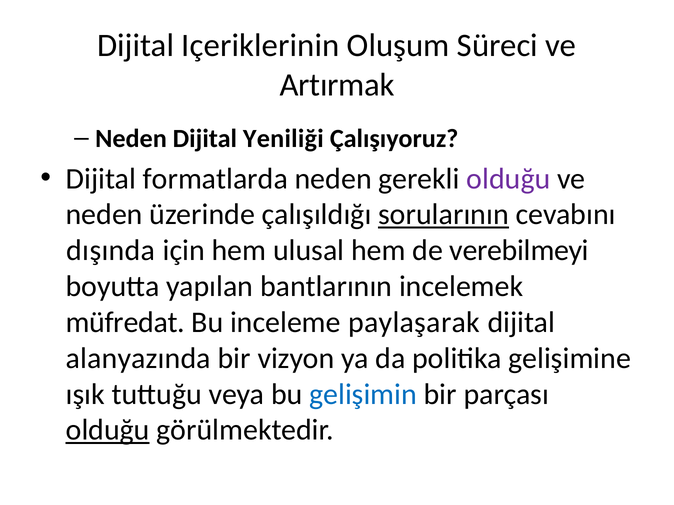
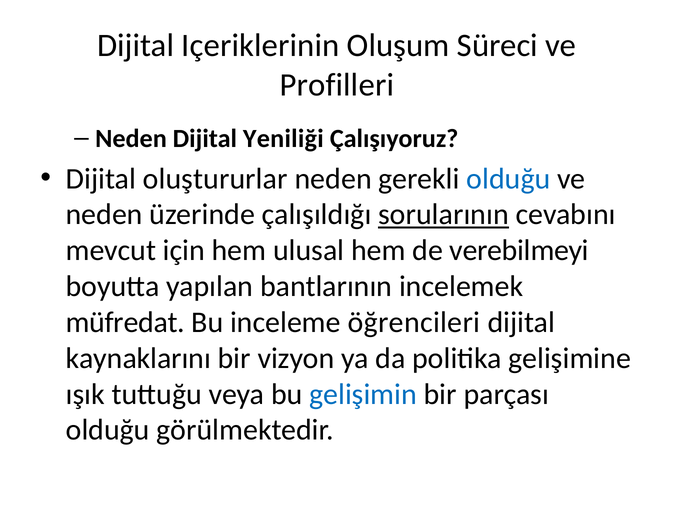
Artırmak: Artırmak -> Profilleri
formatlarda: formatlarda -> oluştururlar
olduğu at (508, 179) colour: purple -> blue
dışında: dışında -> mevcut
paylaşarak: paylaşarak -> öğrencileri
alanyazında: alanyazında -> kaynaklarını
olduğu at (108, 431) underline: present -> none
